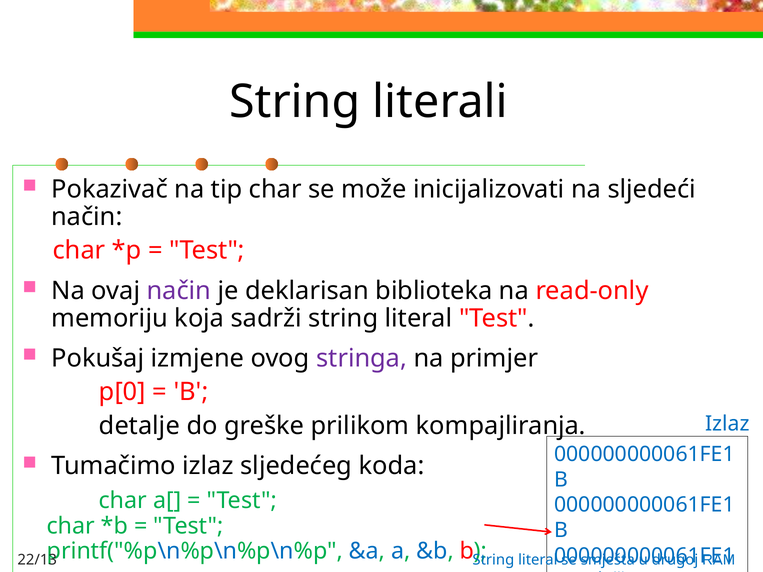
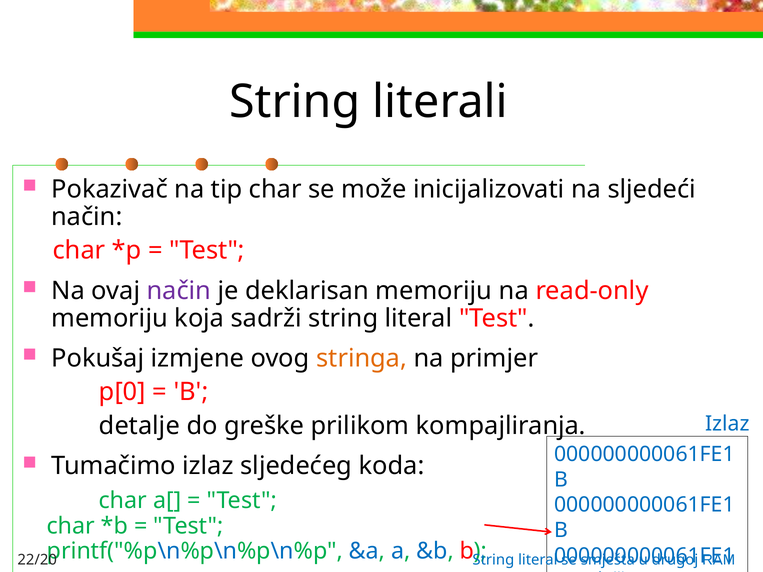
deklarisan biblioteka: biblioteka -> memoriju
stringa colour: purple -> orange
22/13: 22/13 -> 22/20
